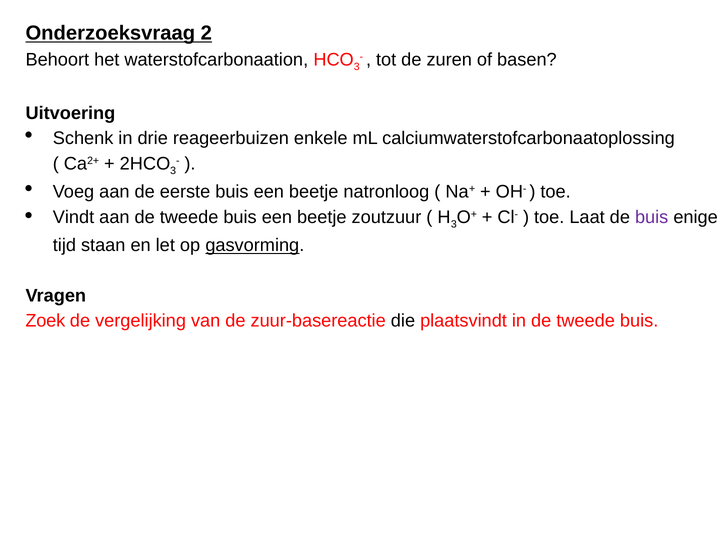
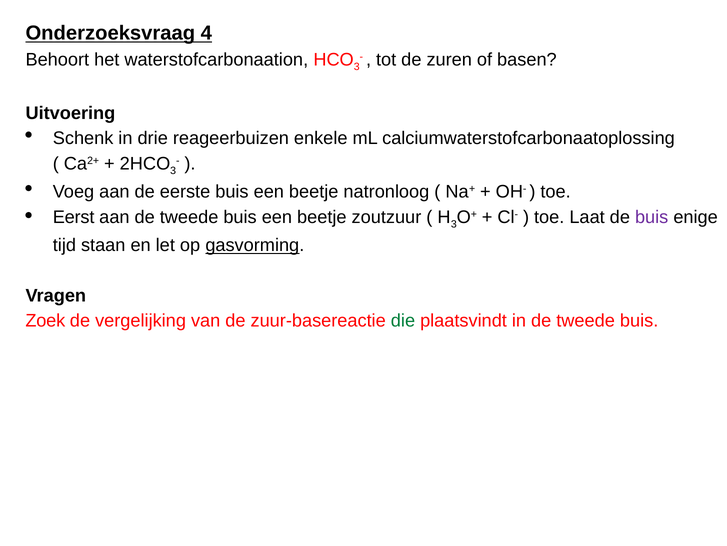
2: 2 -> 4
Vindt: Vindt -> Eerst
die colour: black -> green
